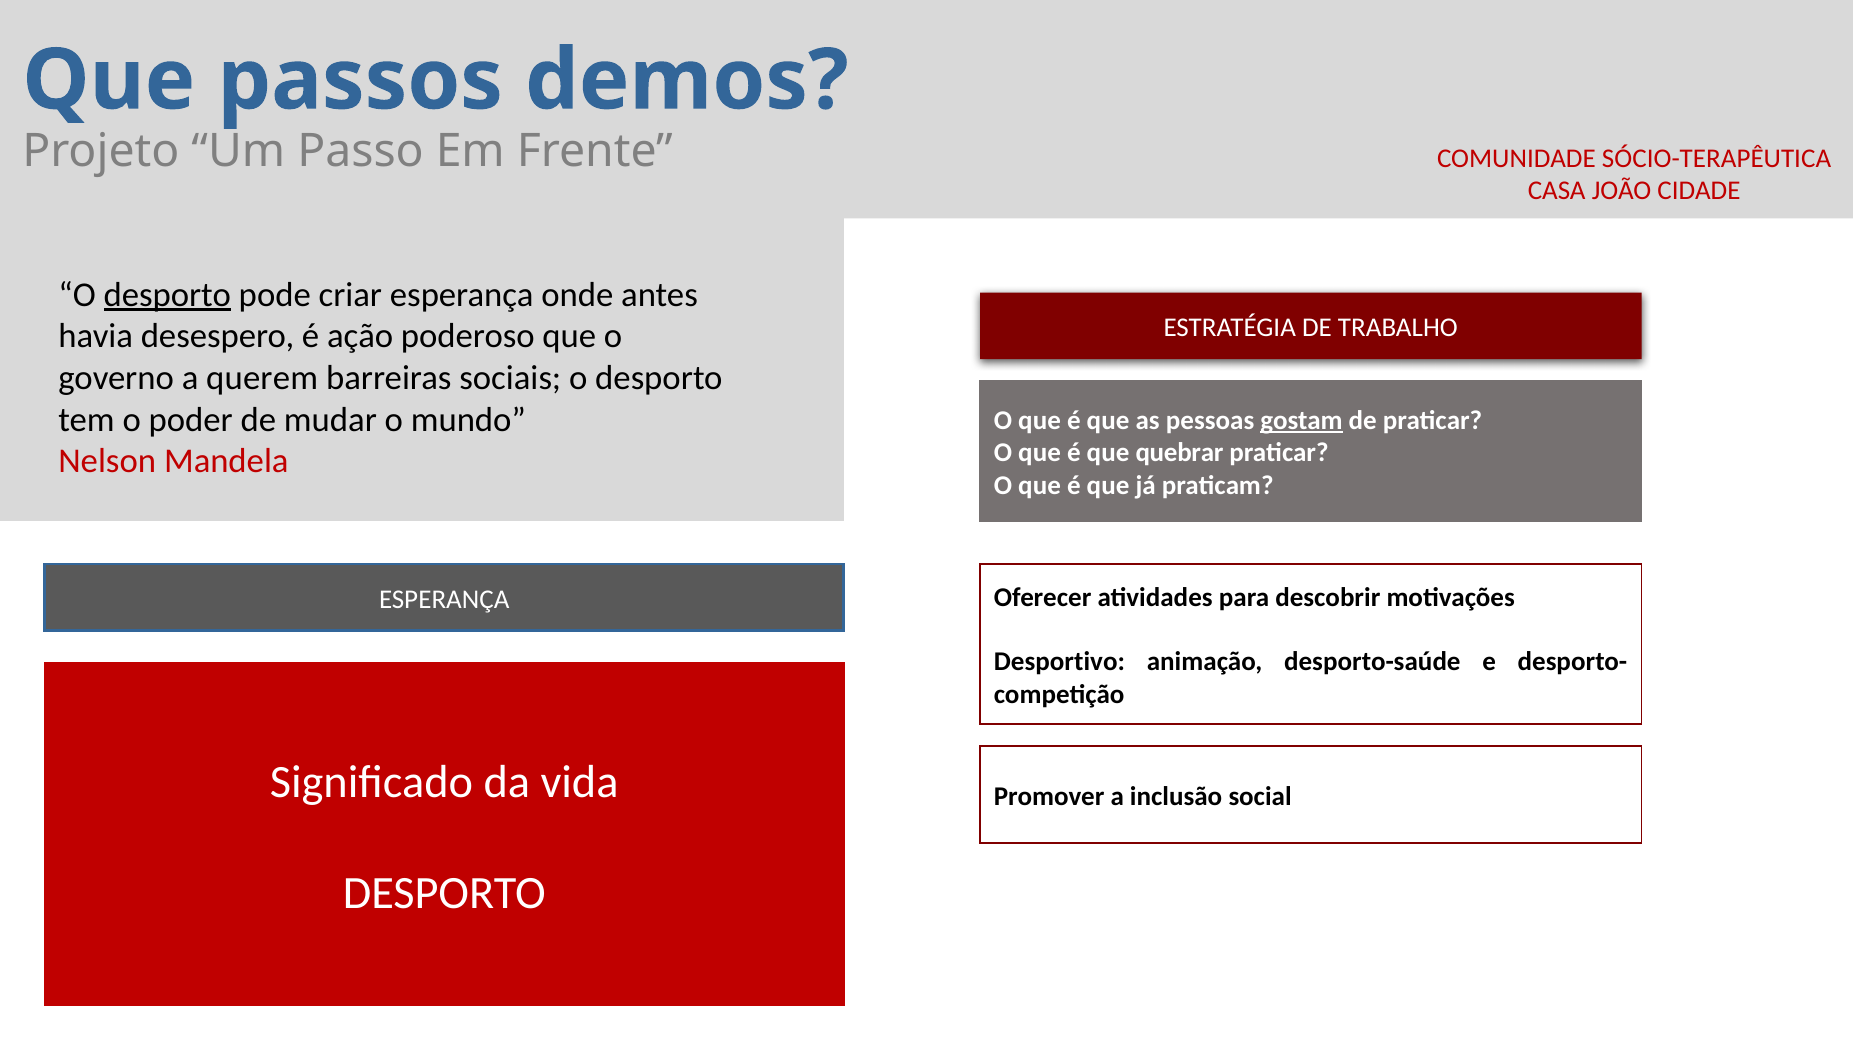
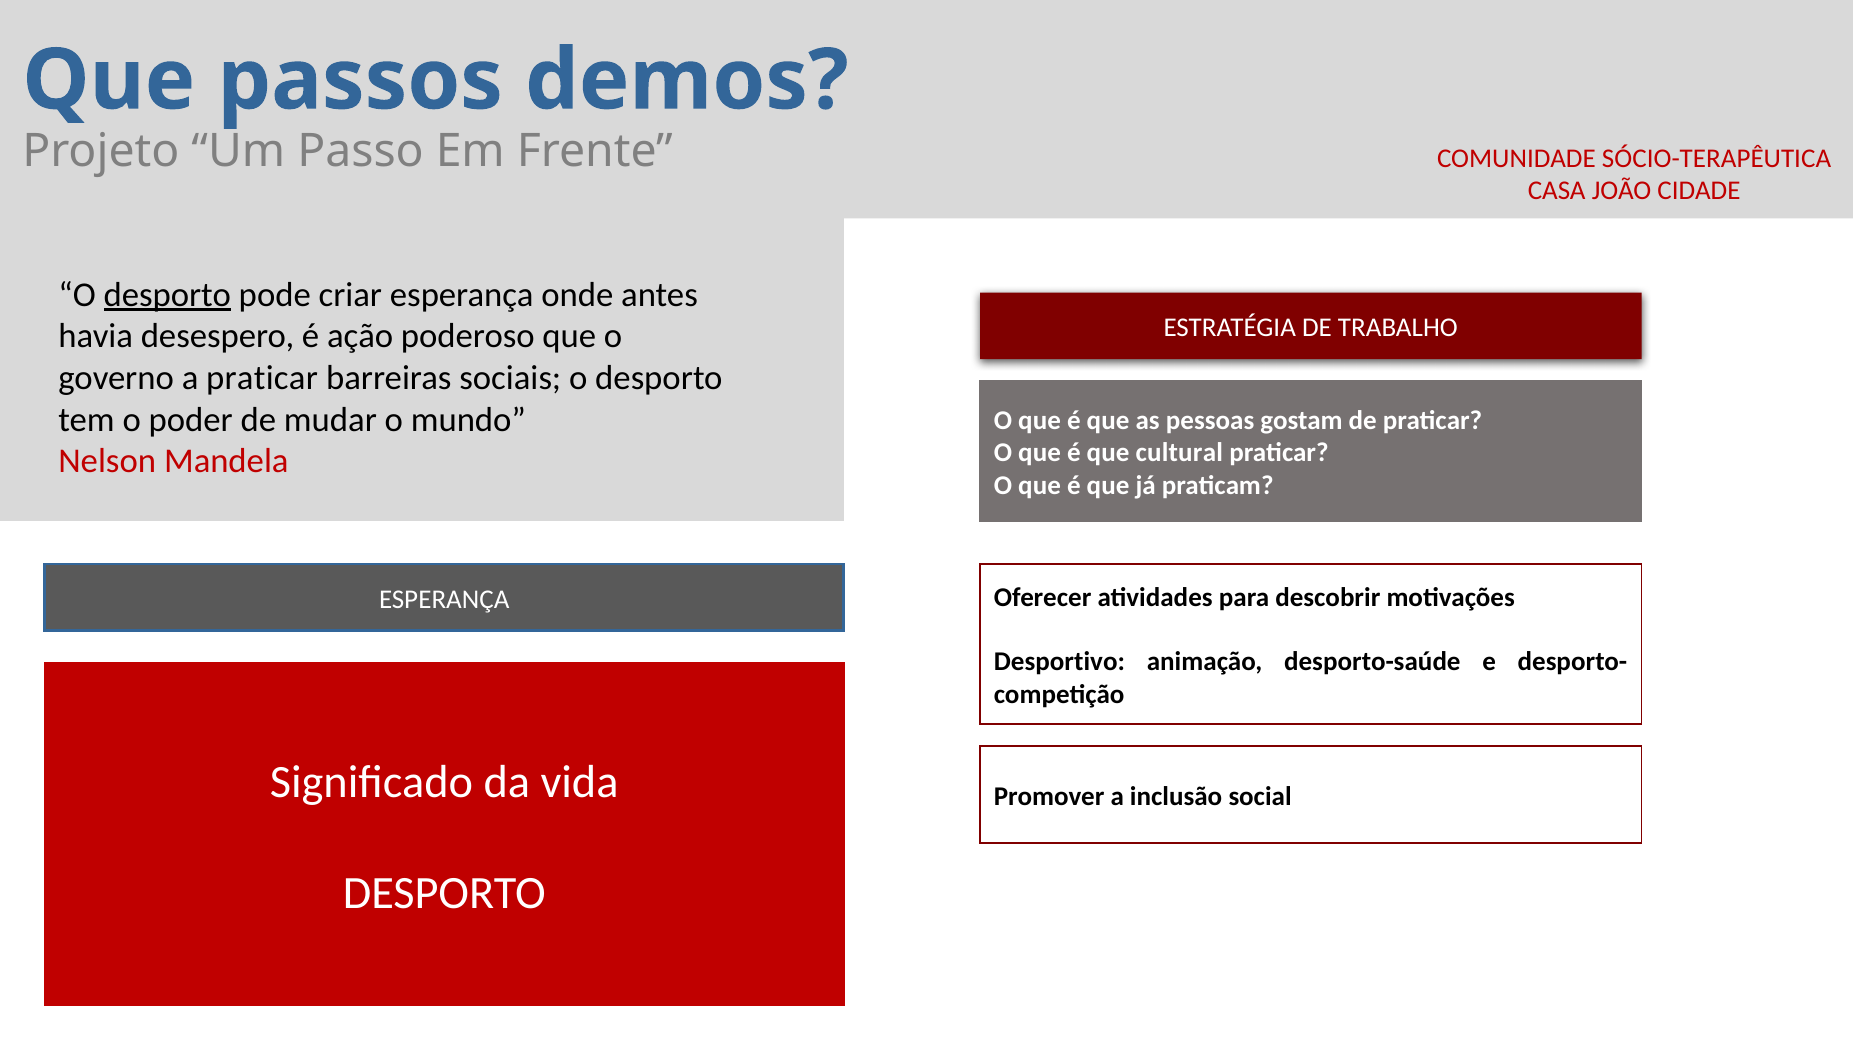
a querem: querem -> praticar
gostam underline: present -> none
quebrar: quebrar -> cultural
